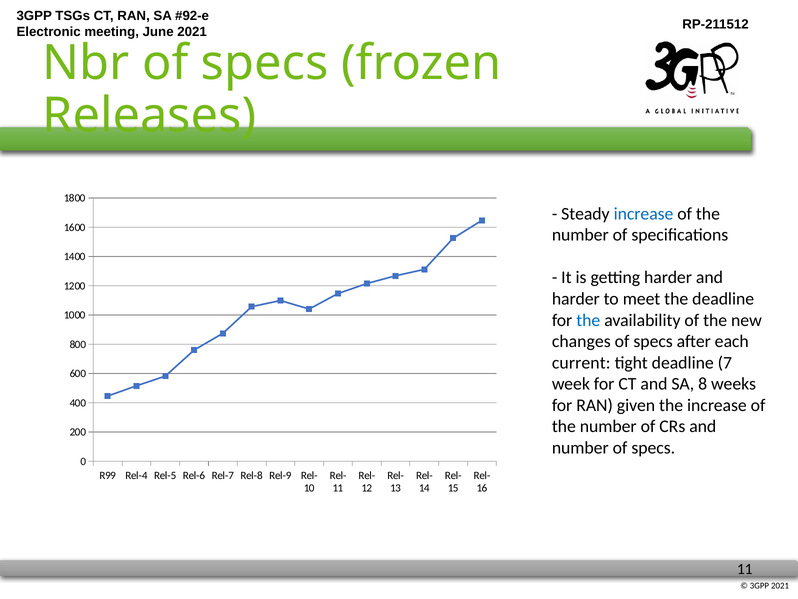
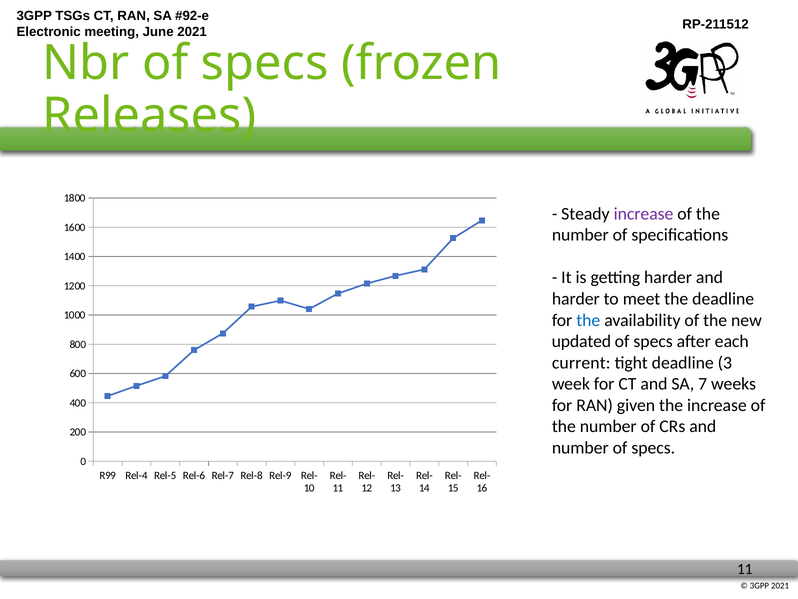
increase at (644, 214) colour: blue -> purple
changes: changes -> updated
7: 7 -> 3
8: 8 -> 7
